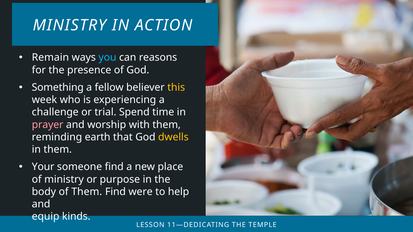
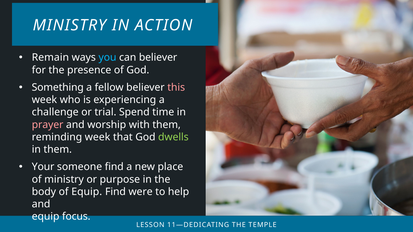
can reasons: reasons -> believer
this colour: yellow -> pink
reminding earth: earth -> week
dwells colour: yellow -> light green
of Them: Them -> Equip
kinds: kinds -> focus
